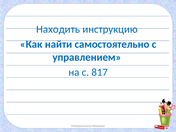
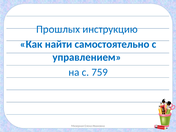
Находить: Находить -> Прошлых
817: 817 -> 759
